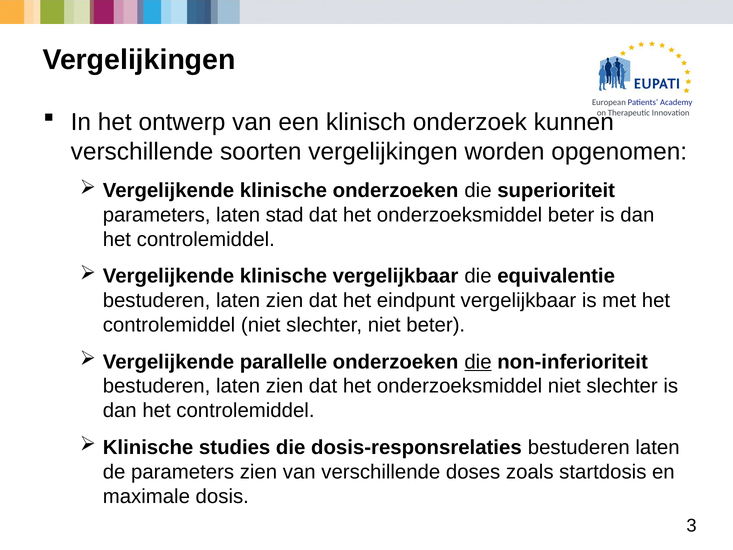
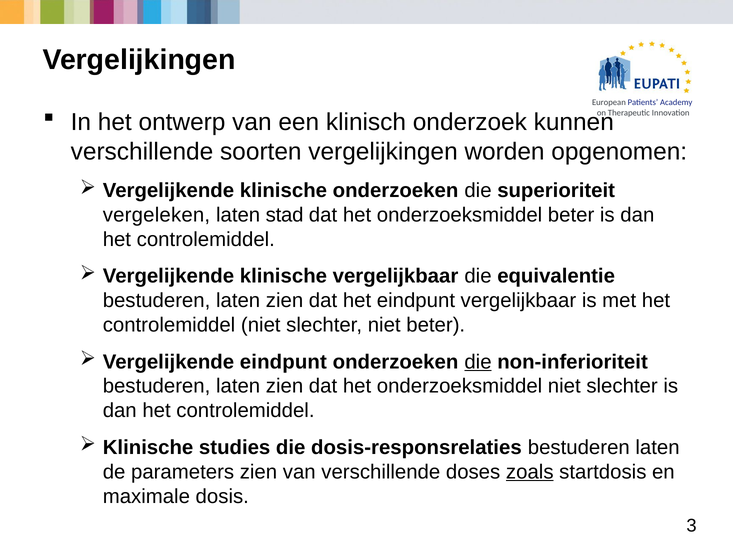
parameters at (157, 215): parameters -> vergeleken
Vergelijkende parallelle: parallelle -> eindpunt
zoals underline: none -> present
